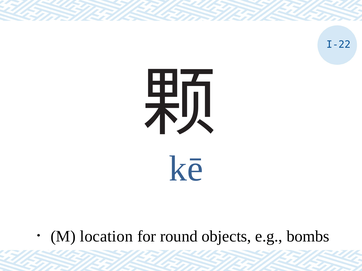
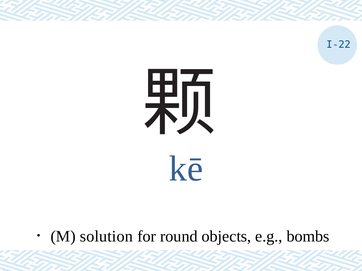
location: location -> solution
